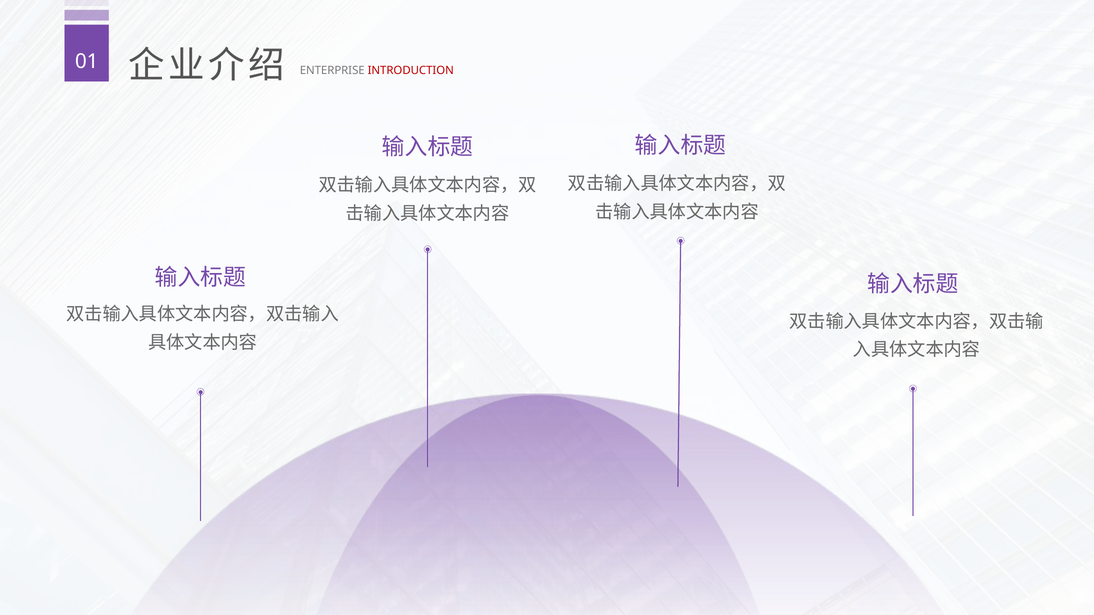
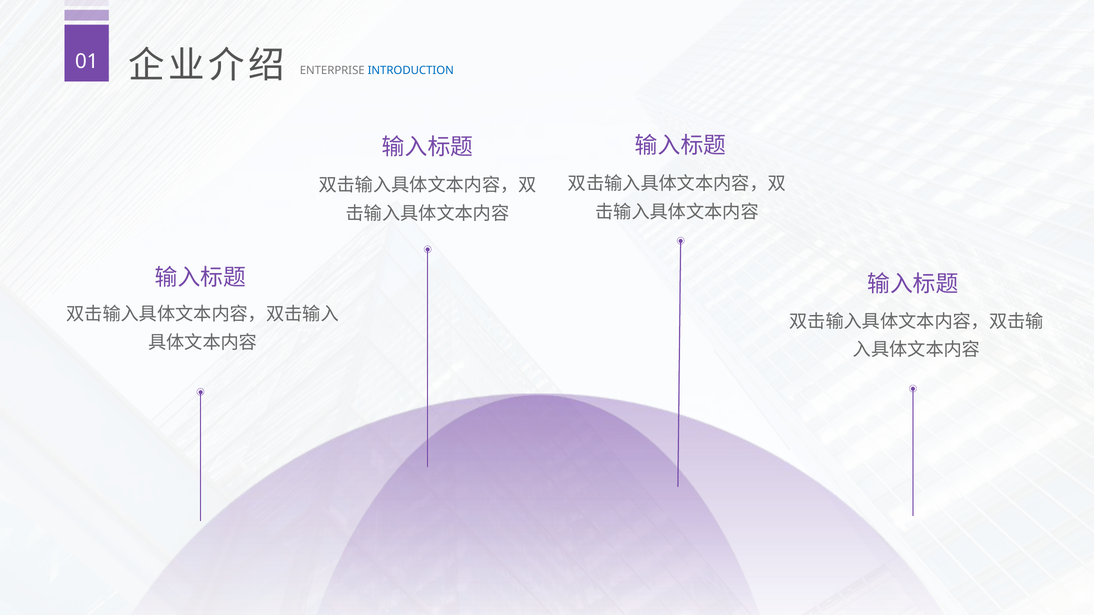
INTRODUCTION colour: red -> blue
